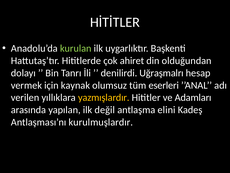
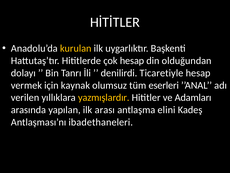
kurulan colour: light green -> yellow
çok ahiret: ahiret -> hesap
Uğraşmalrı: Uğraşmalrı -> Ticaretiyle
değil: değil -> arası
kurulmuşlardır: kurulmuşlardır -> ibadethaneleri
